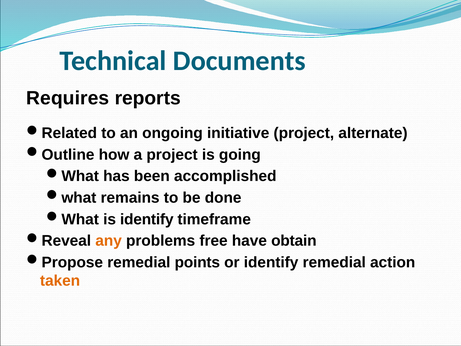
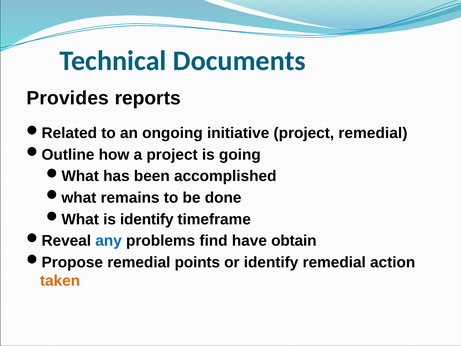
Requires: Requires -> Provides
project alternate: alternate -> remedial
any colour: orange -> blue
free: free -> find
